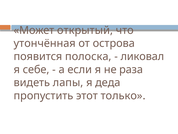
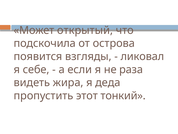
утончённая: утончённая -> подскочила
полоска: полоска -> взгляды
лапы: лапы -> жира
только: только -> тонкий
